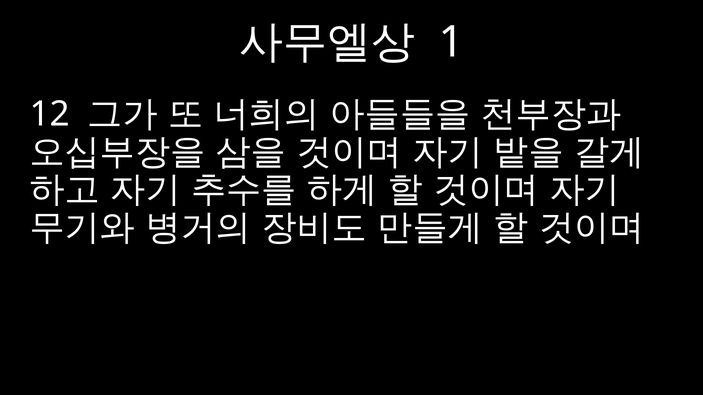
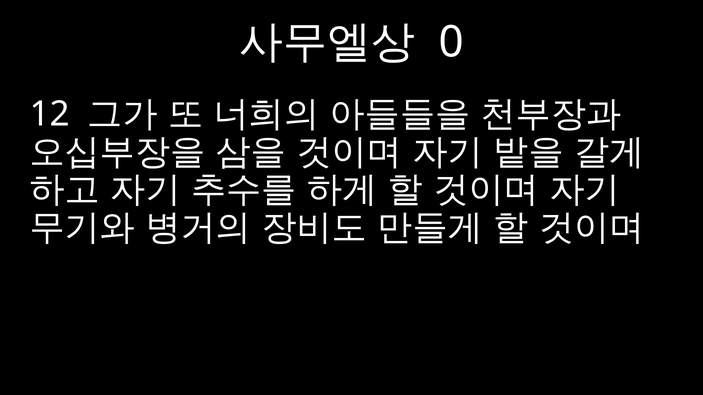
1: 1 -> 0
